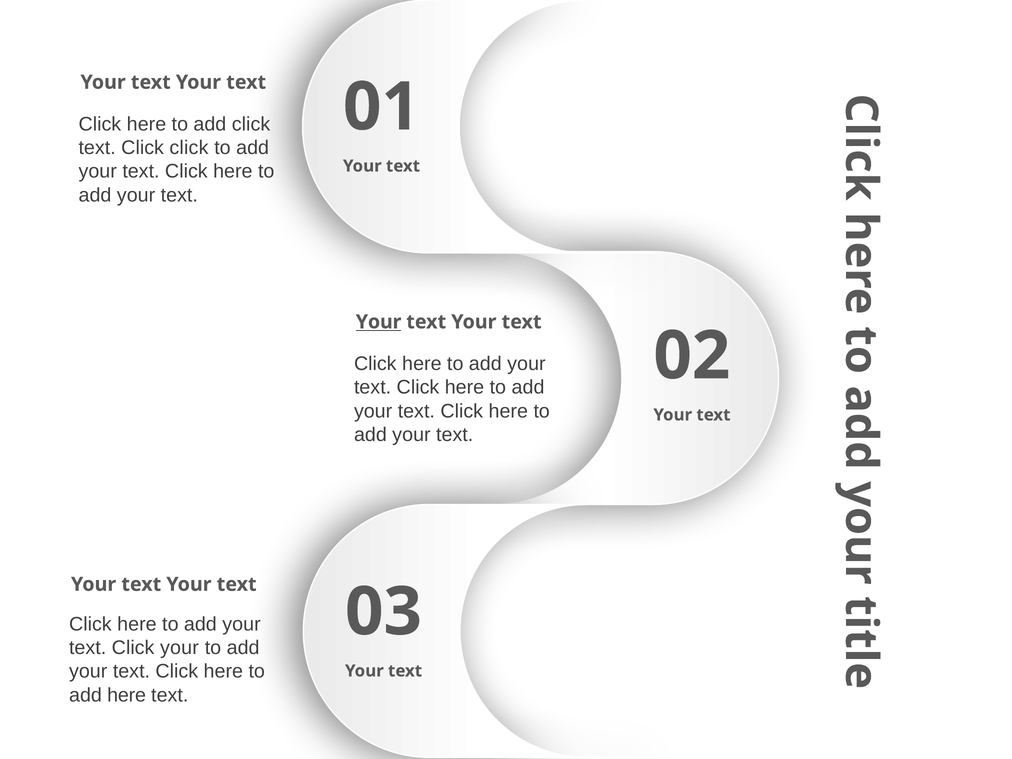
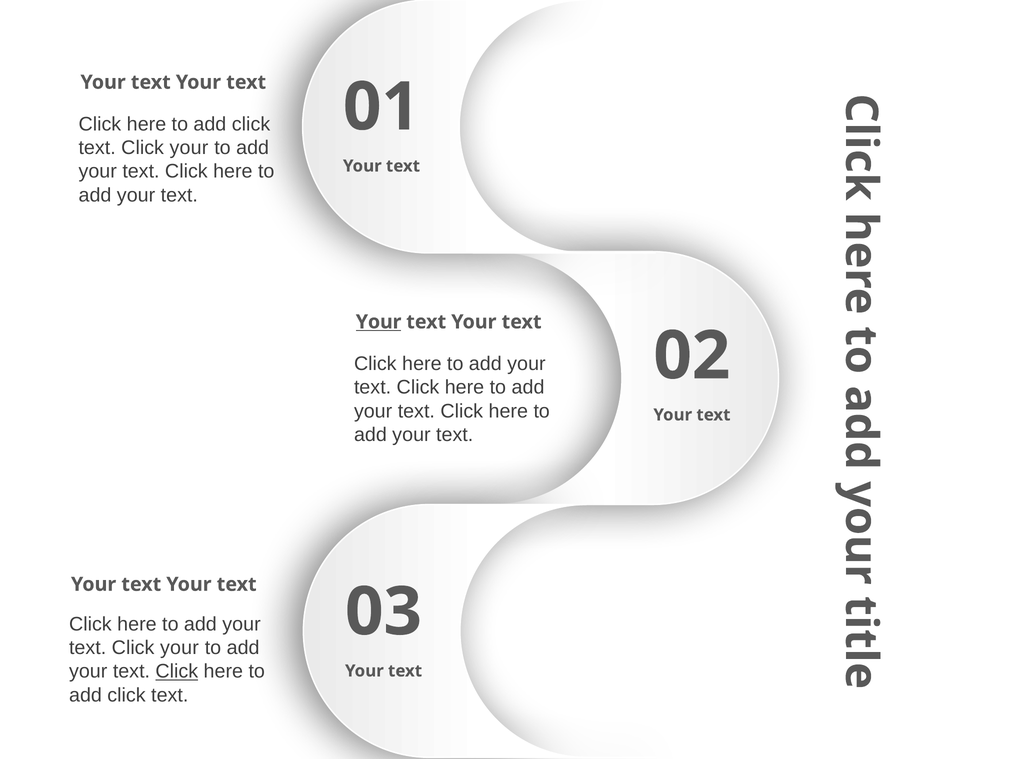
click at (189, 148): click -> your
Click at (177, 671) underline: none -> present
here at (127, 695): here -> click
